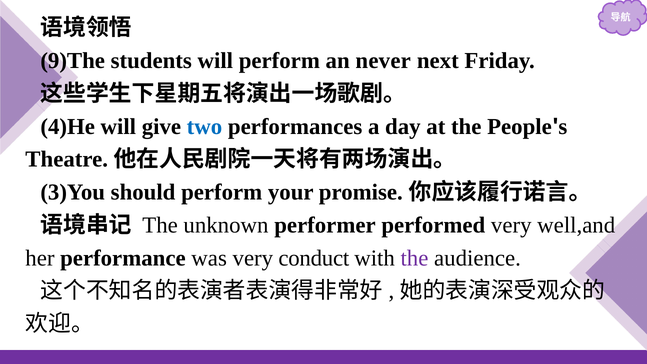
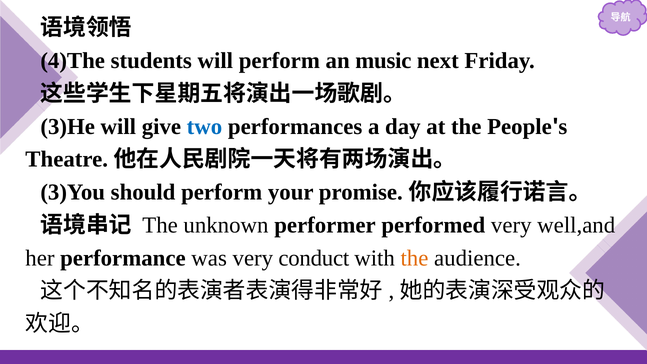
9)The: 9)The -> 4)The
never: never -> music
4)He: 4)He -> 3)He
the at (414, 258) colour: purple -> orange
